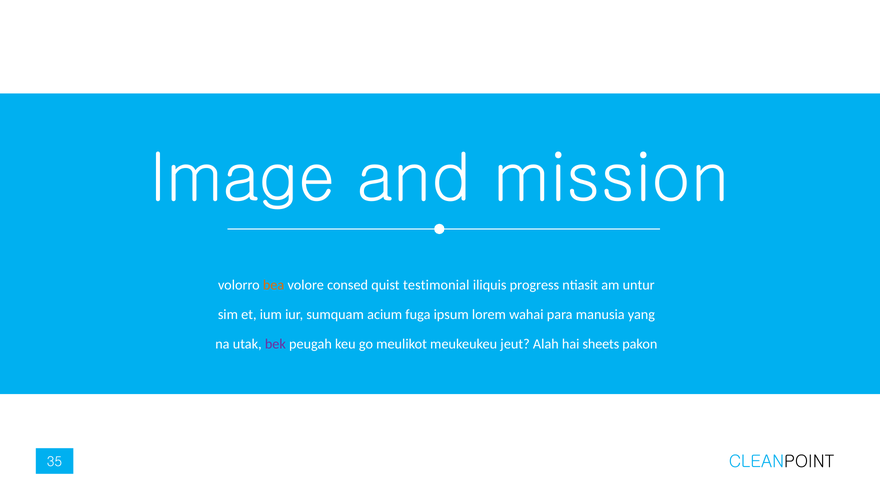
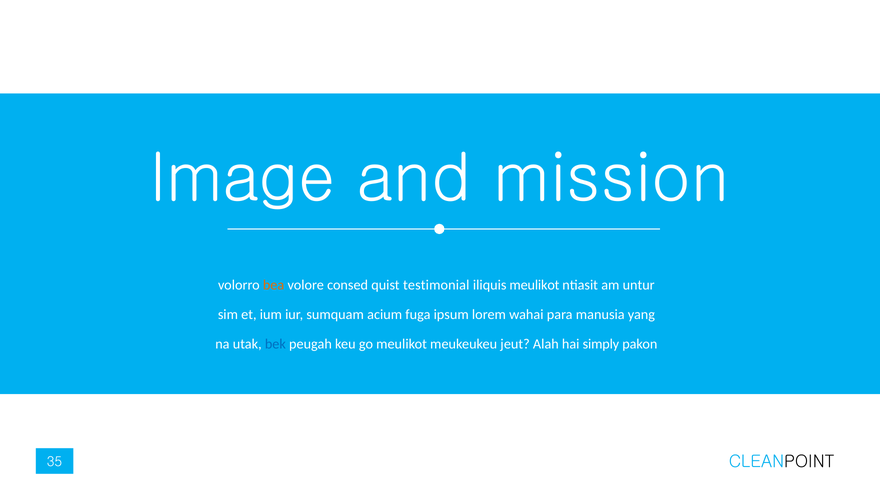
iliquis progress: progress -> meulikot
bek colour: purple -> blue
sheets: sheets -> simply
